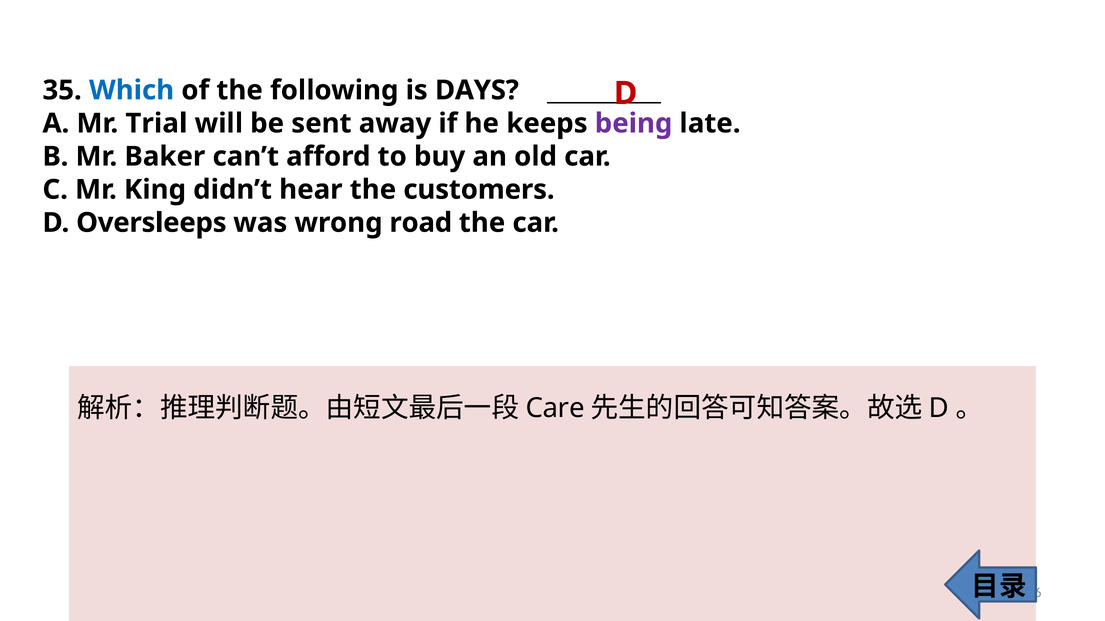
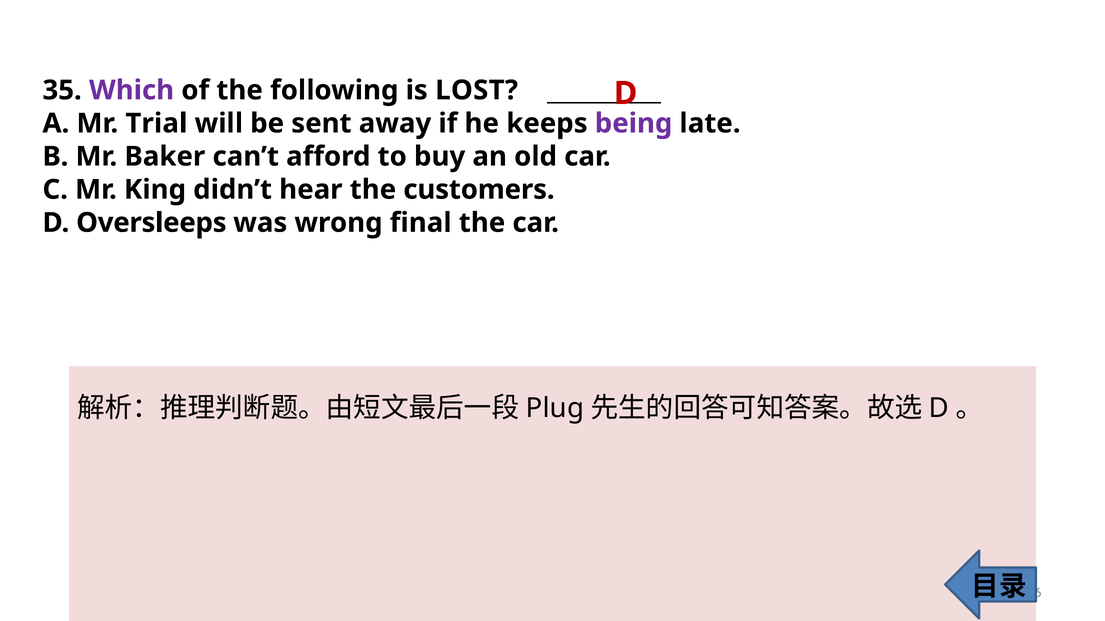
Which colour: blue -> purple
DAYS: DAYS -> LOST
road: road -> final
Care: Care -> Plug
